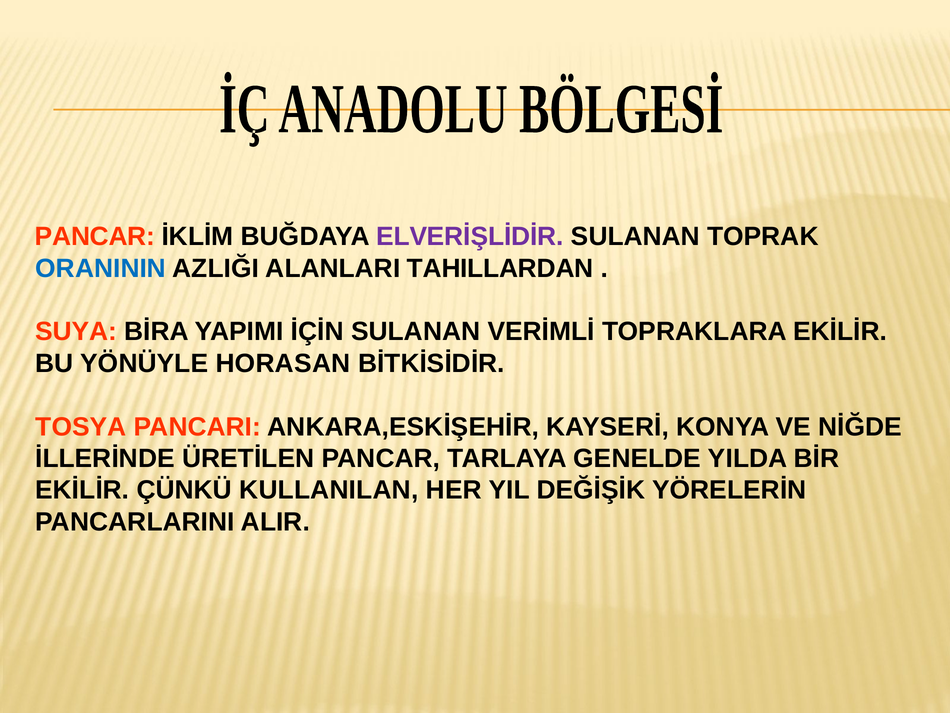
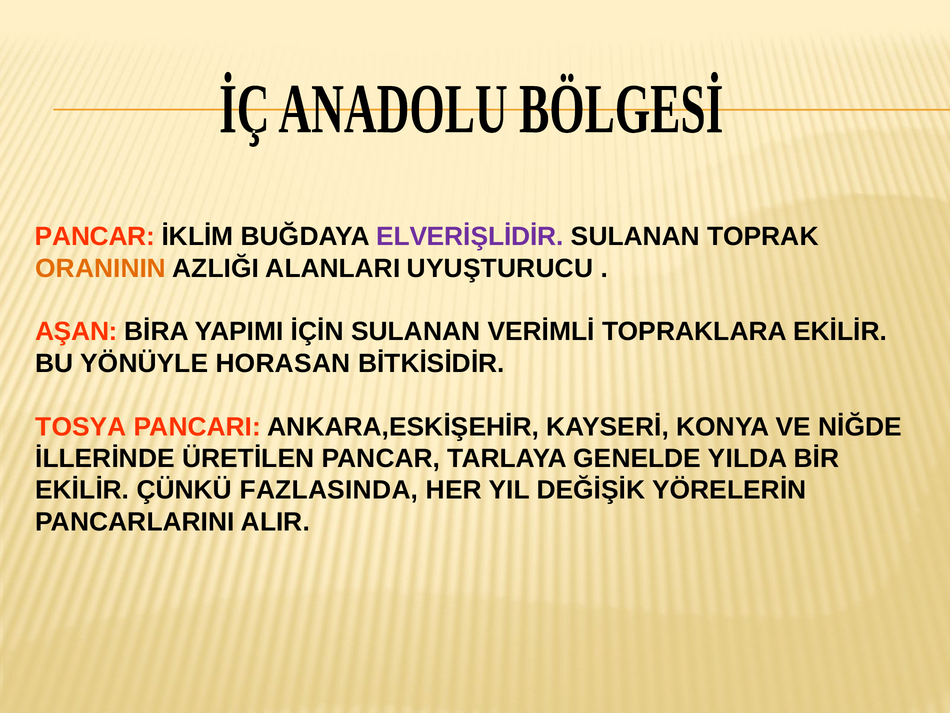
ORANININ colour: blue -> orange
TAHILLARDAN: TAHILLARDAN -> UYUŞTURUCU
SUYA: SUYA -> AŞAN
KULLANILAN: KULLANILAN -> FAZLASINDA
